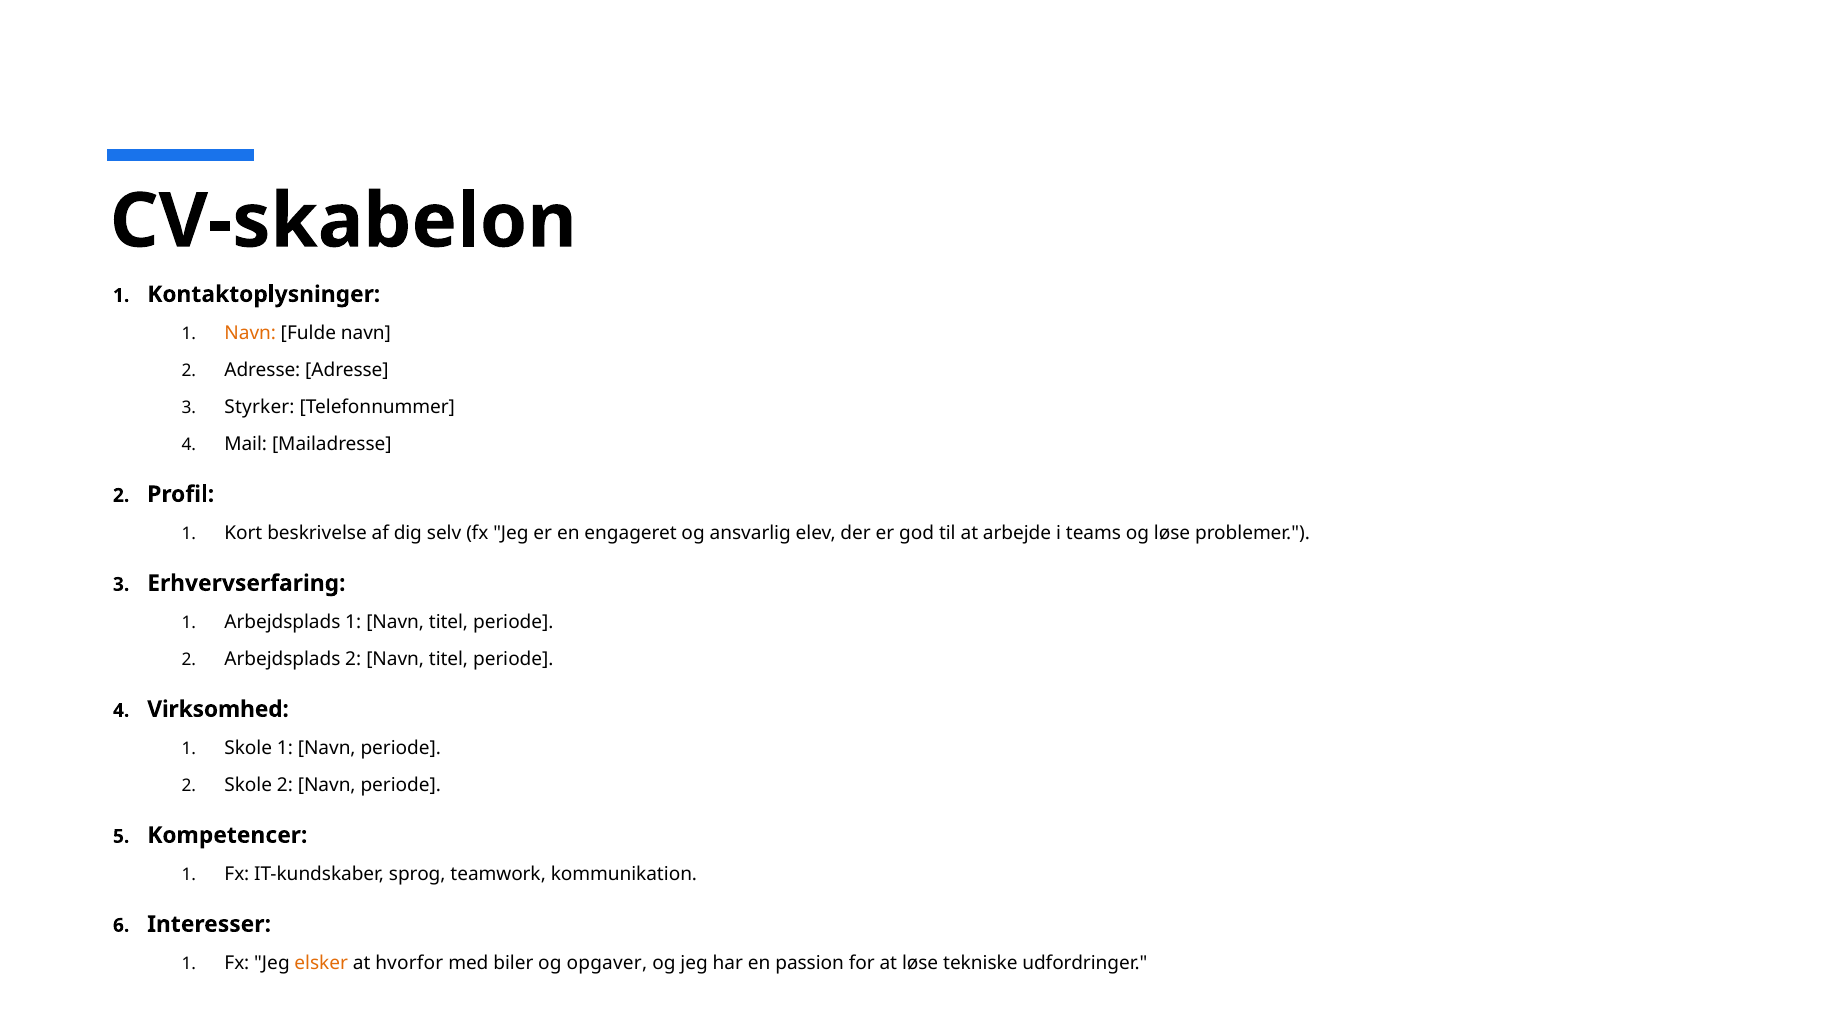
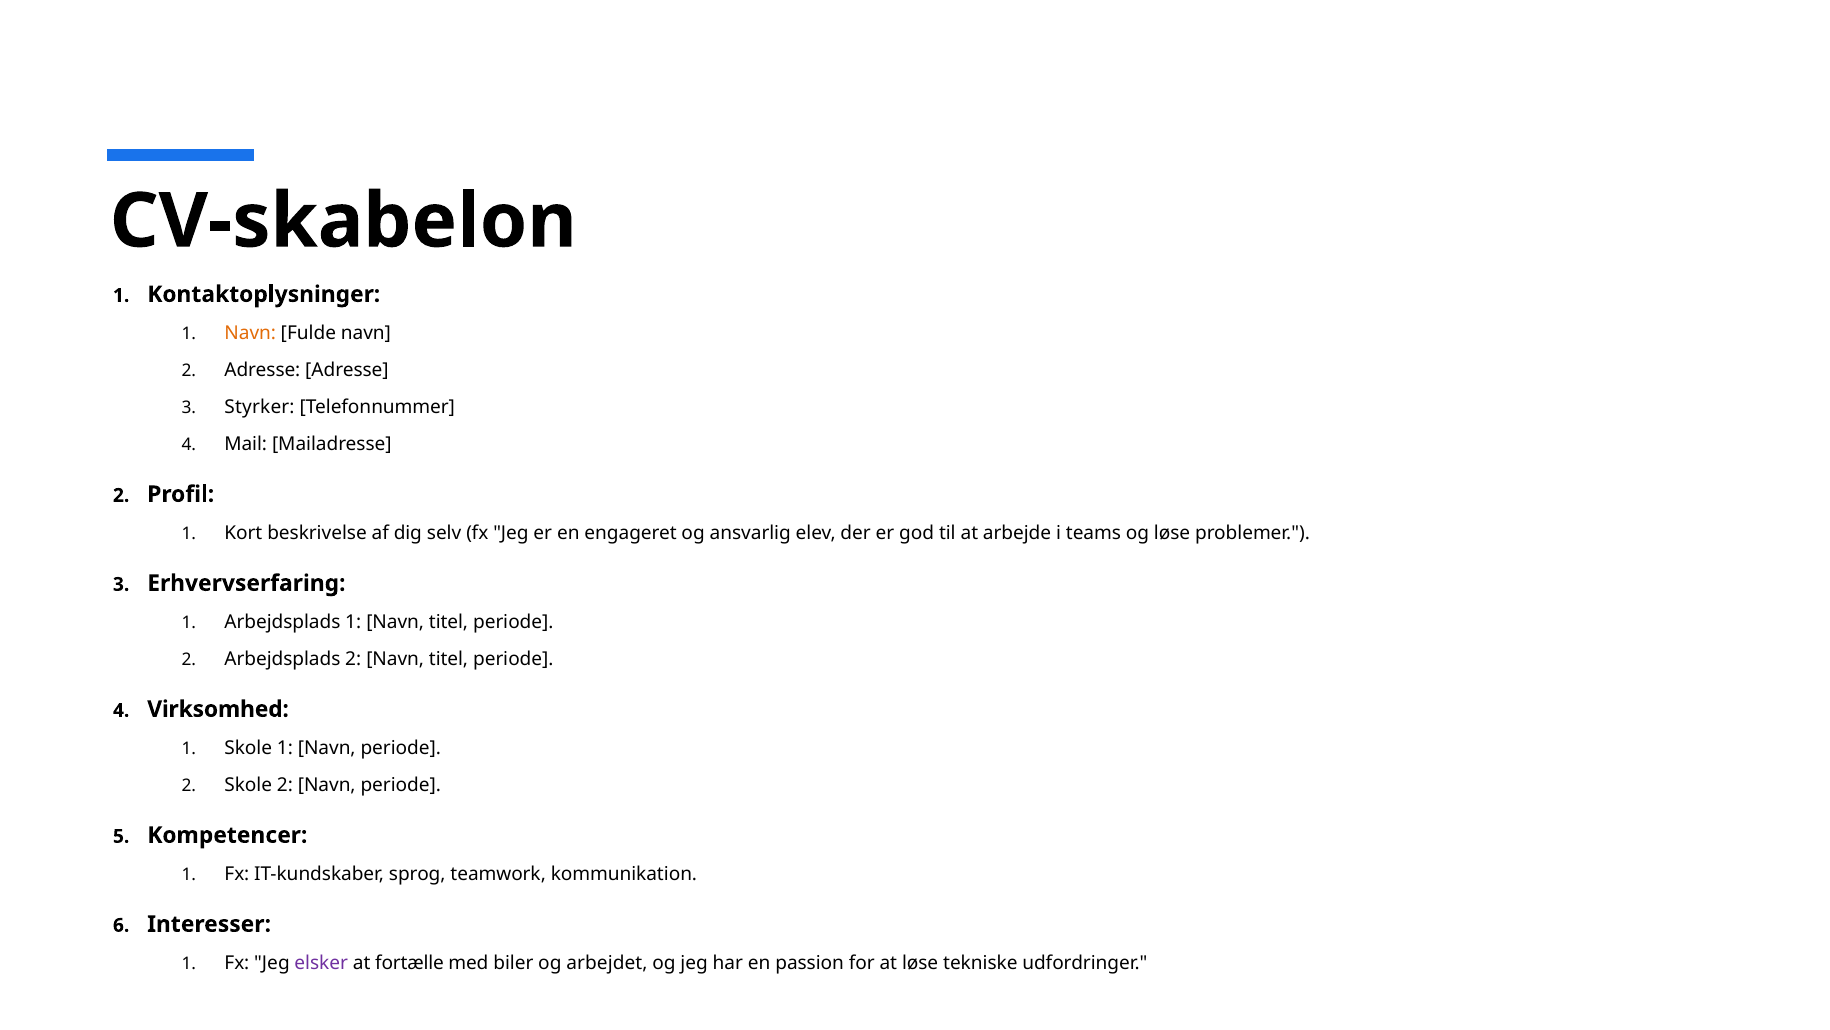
elsker colour: orange -> purple
hvorfor: hvorfor -> fortælle
opgaver: opgaver -> arbejdet
